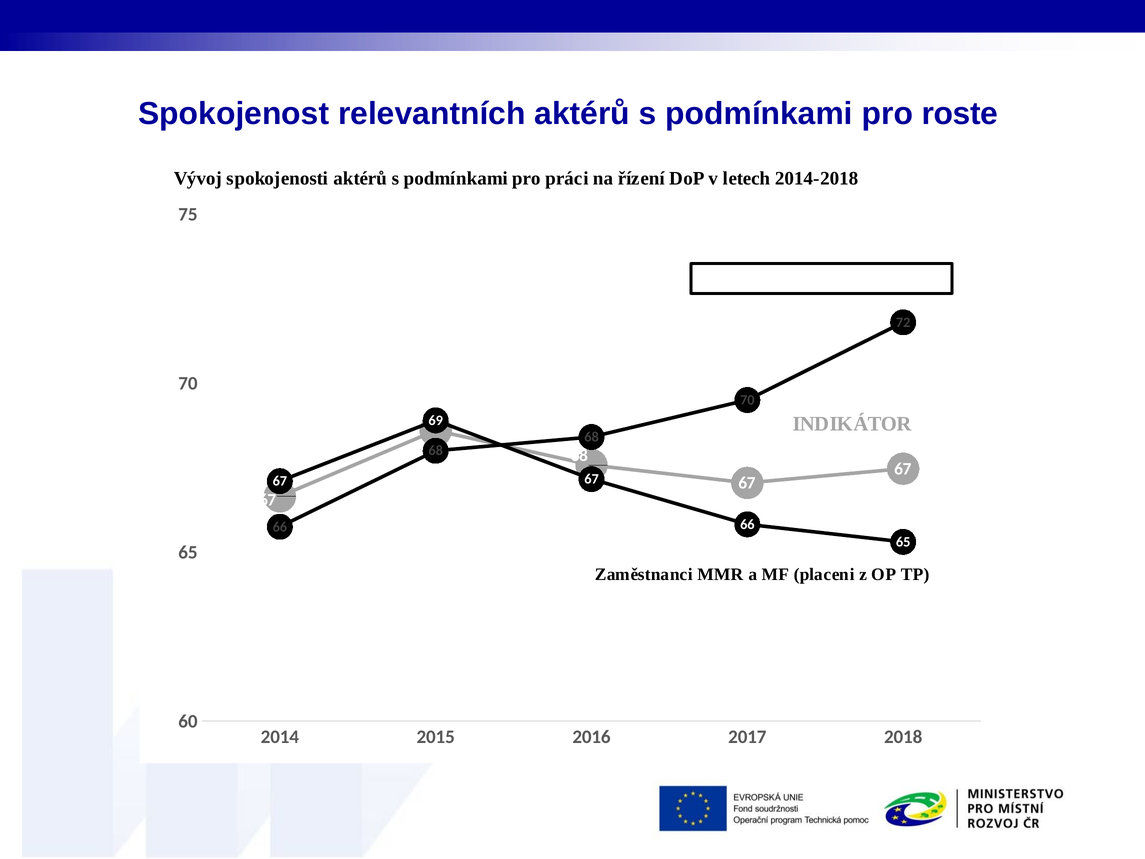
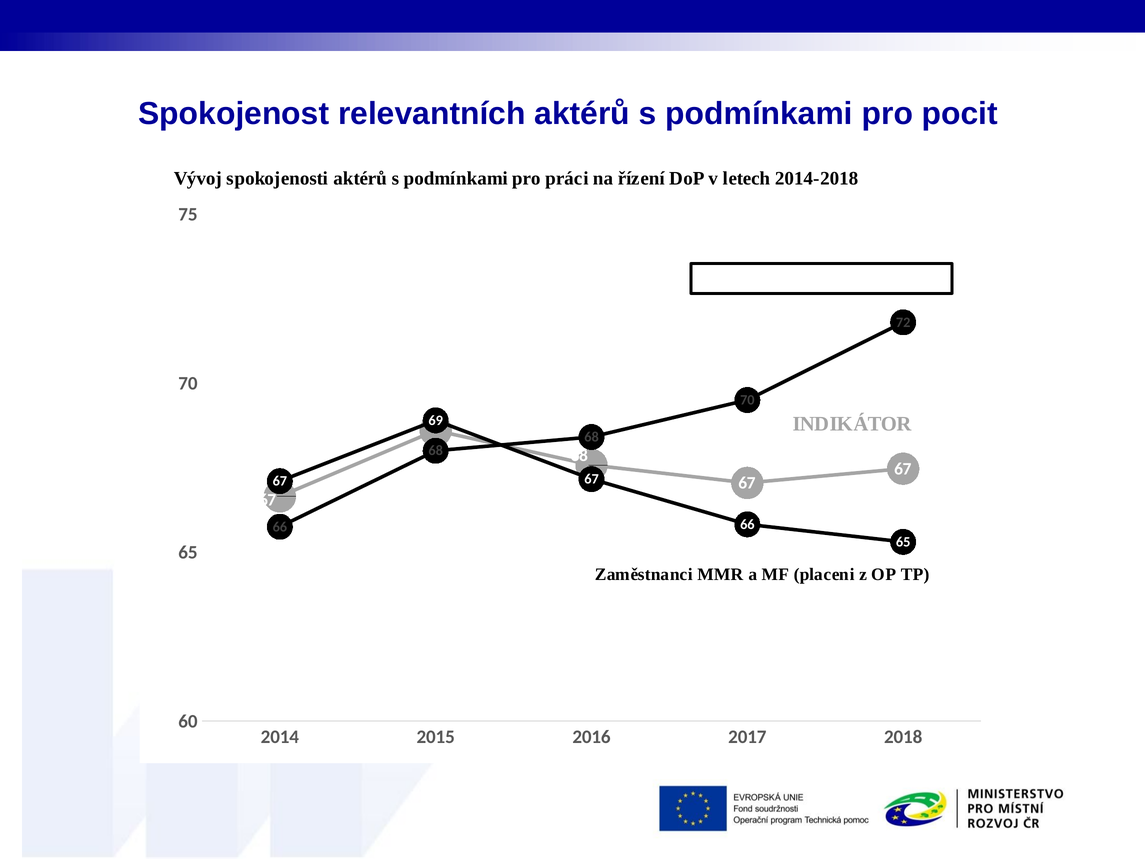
roste: roste -> pocit
